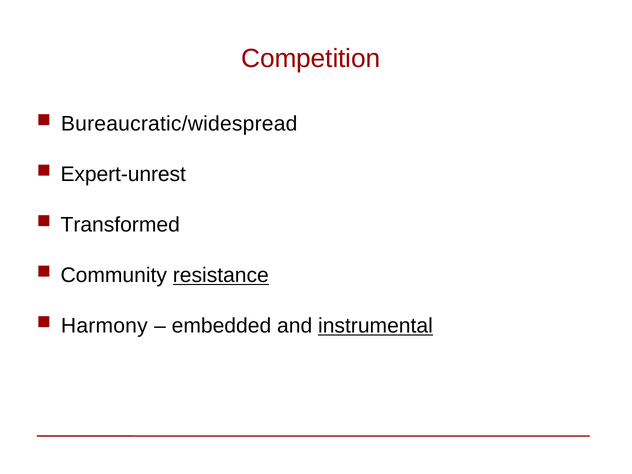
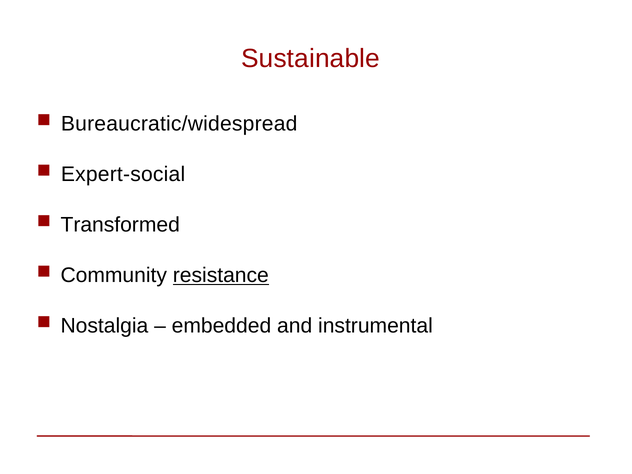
Competition: Competition -> Sustainable
Expert-unrest: Expert-unrest -> Expert-social
Harmony: Harmony -> Nostalgia
instrumental underline: present -> none
